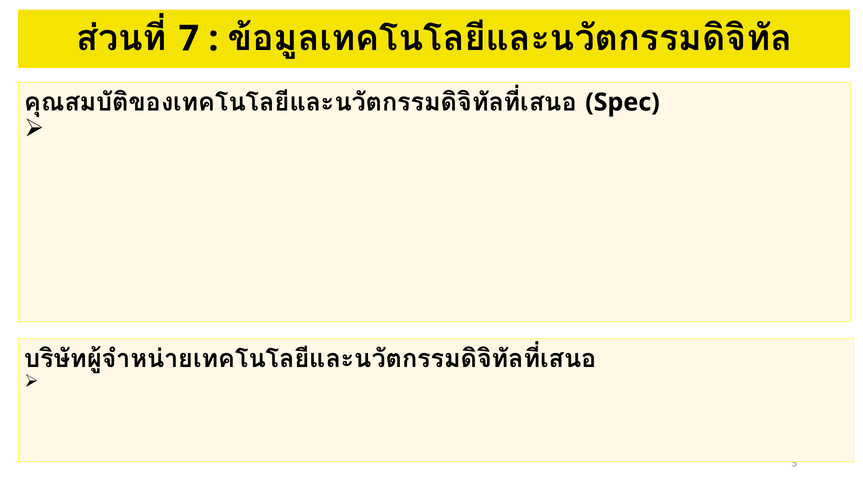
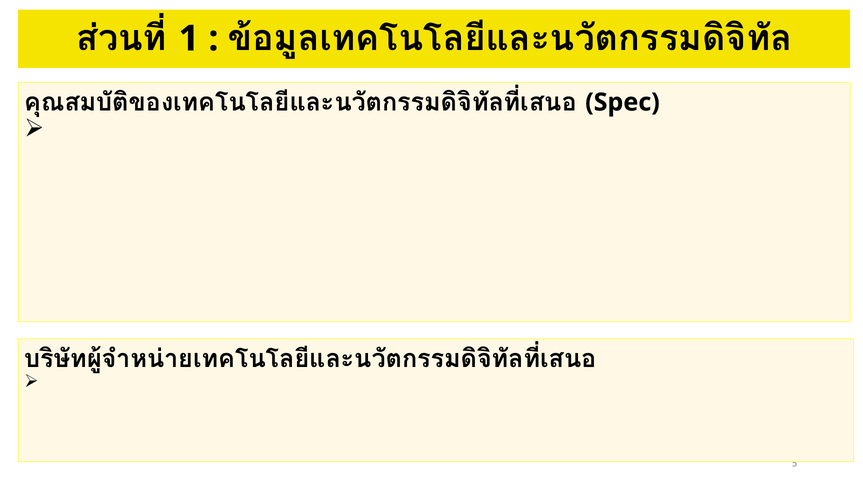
7: 7 -> 1
